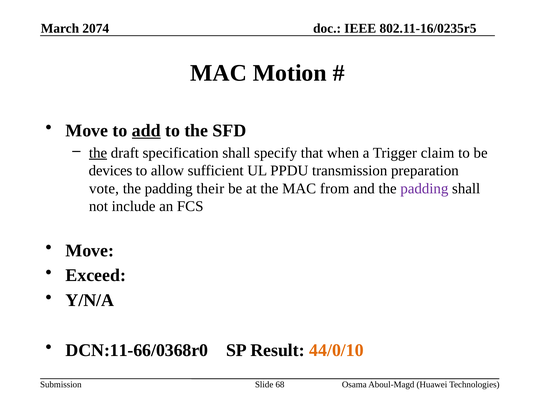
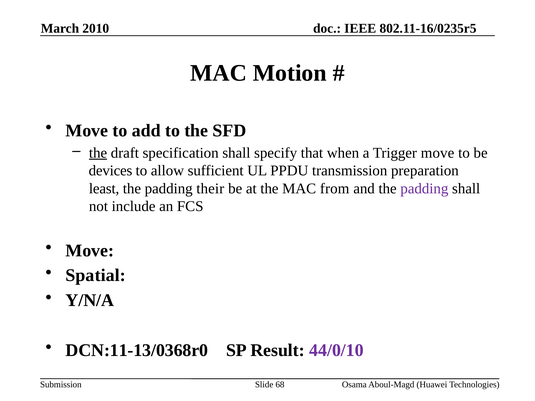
2074: 2074 -> 2010
add underline: present -> none
Trigger claim: claim -> move
vote: vote -> least
Exceed: Exceed -> Spatial
DCN:11-66/0368r0: DCN:11-66/0368r0 -> DCN:11-13/0368r0
44/0/10 colour: orange -> purple
